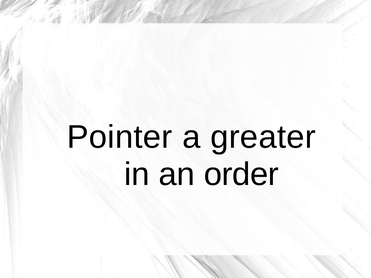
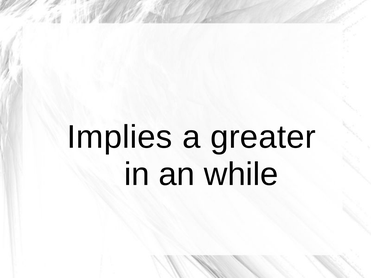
Pointer: Pointer -> Implies
order: order -> while
